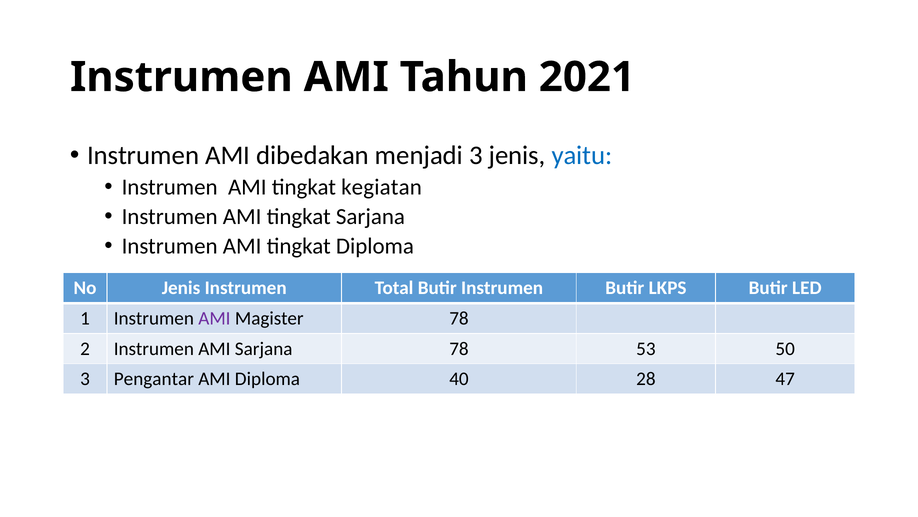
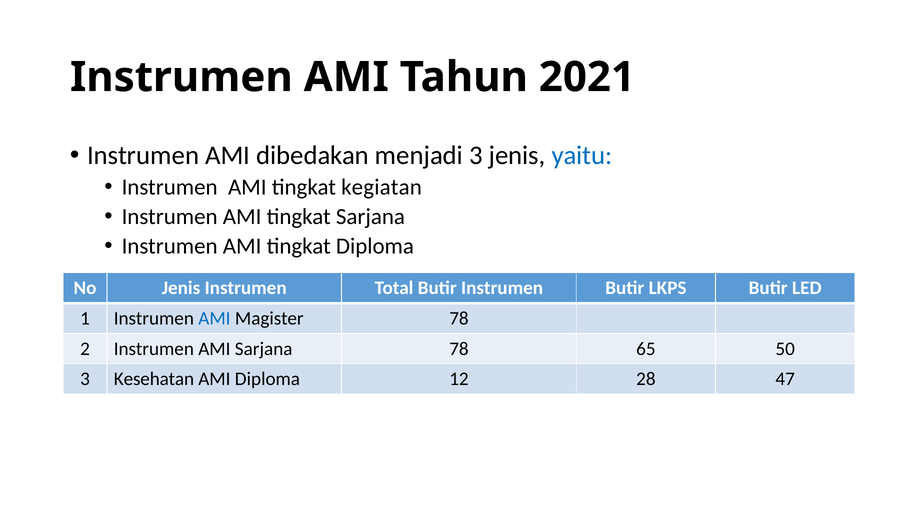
AMI at (214, 318) colour: purple -> blue
53: 53 -> 65
Pengantar: Pengantar -> Kesehatan
40: 40 -> 12
